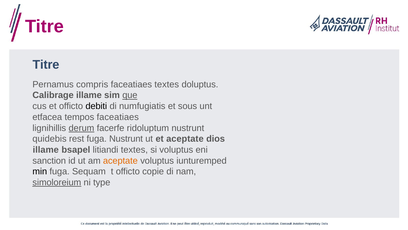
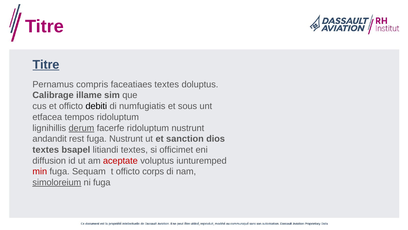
Titre at (46, 65) underline: none -> present
que underline: present -> none
tempos faceatiaes: faceatiaes -> ridoluptum
quidebis: quidebis -> andandit
et aceptate: aceptate -> sanction
illame at (46, 149): illame -> textes
si voluptus: voluptus -> officimet
sanction: sanction -> diffusion
aceptate at (120, 160) colour: orange -> red
min colour: black -> red
copie: copie -> corps
ni type: type -> fuga
